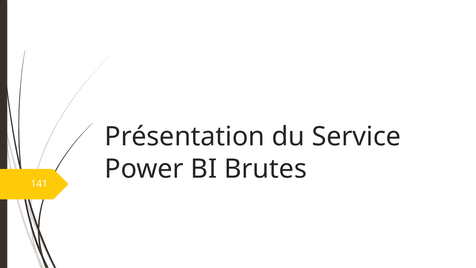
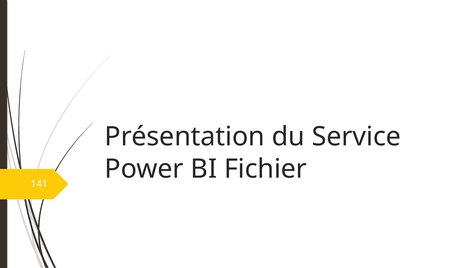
Brutes: Brutes -> Fichier
